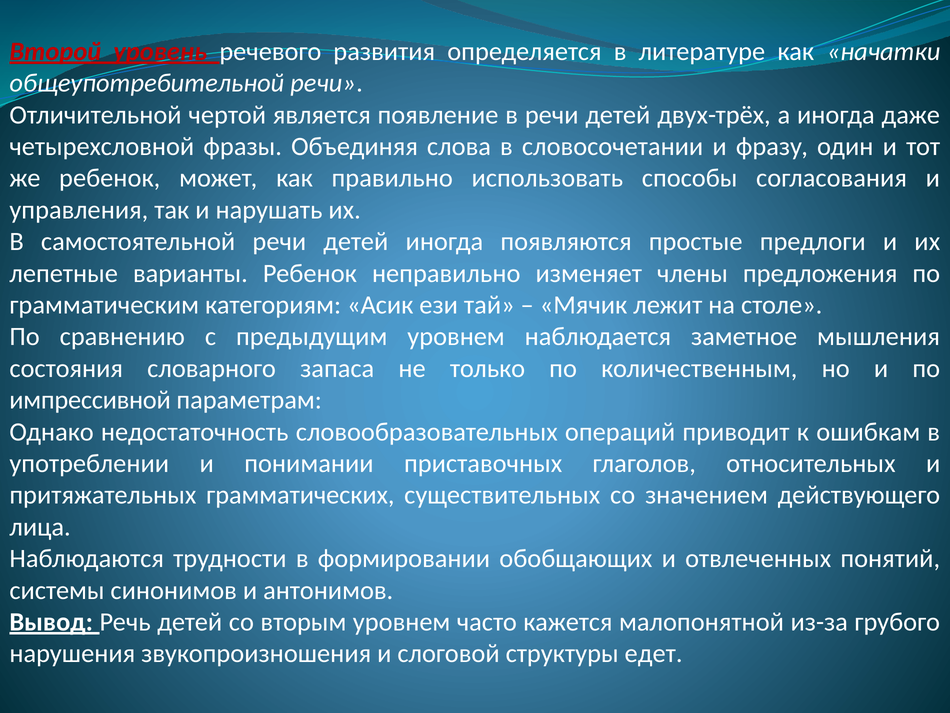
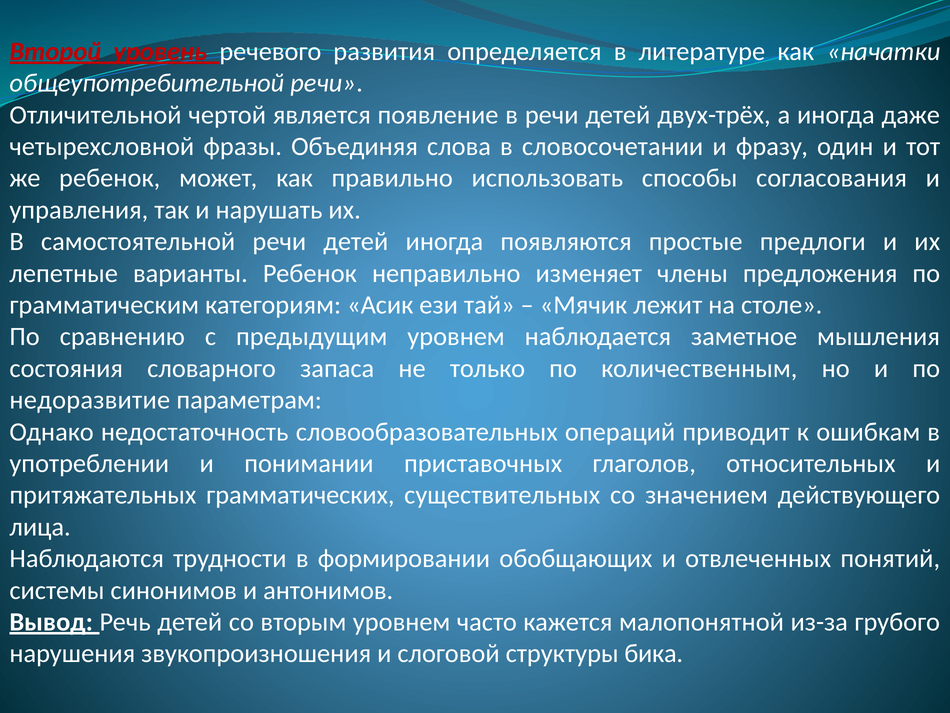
импрессивной: импрессивной -> недоразвитие
едет: едет -> бика
